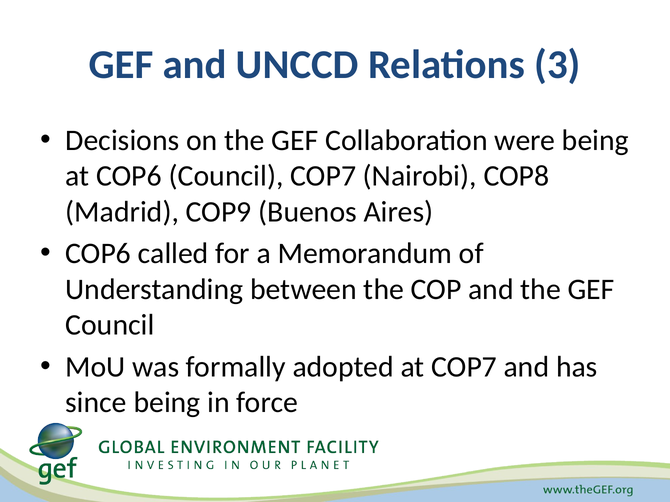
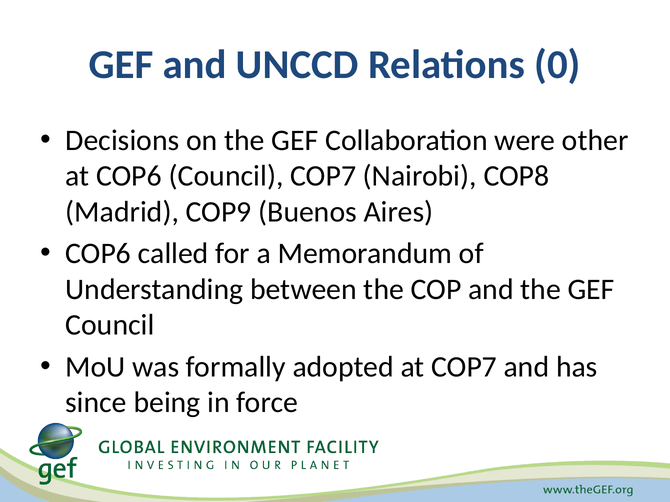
3: 3 -> 0
were being: being -> other
